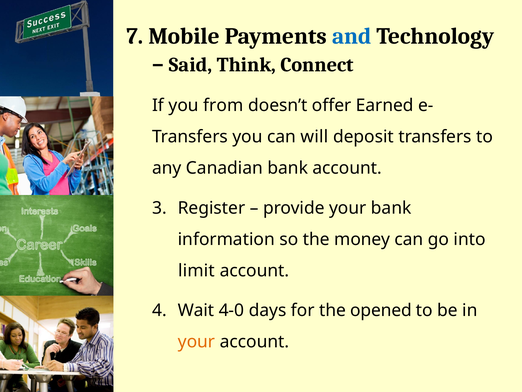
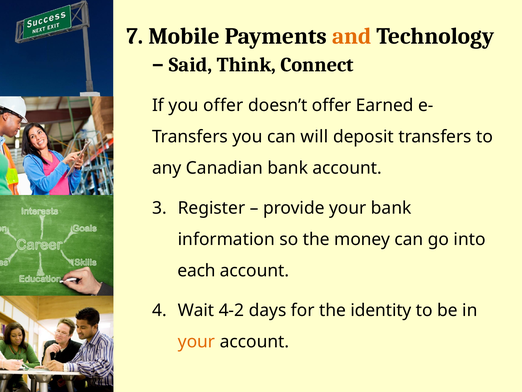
and colour: blue -> orange
you from: from -> offer
limit: limit -> each
4-0: 4-0 -> 4-2
opened: opened -> identity
